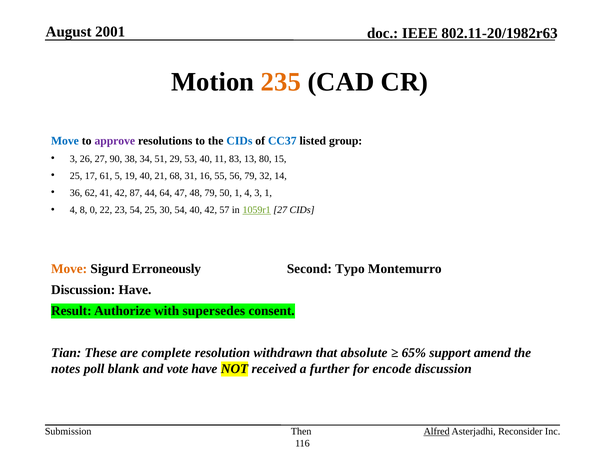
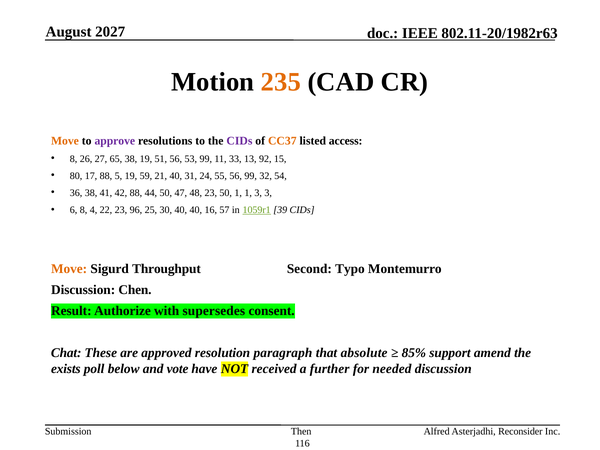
2001: 2001 -> 2027
Move at (65, 141) colour: blue -> orange
CIDs at (239, 141) colour: blue -> purple
CC37 colour: blue -> orange
group: group -> access
3 at (74, 159): 3 -> 8
90: 90 -> 65
38 34: 34 -> 19
51 29: 29 -> 56
53 40: 40 -> 99
83: 83 -> 33
80: 80 -> 92
25 at (76, 176): 25 -> 80
17 61: 61 -> 88
19 40: 40 -> 59
21 68: 68 -> 40
16: 16 -> 24
56 79: 79 -> 99
14: 14 -> 54
36 62: 62 -> 38
42 87: 87 -> 88
44 64: 64 -> 50
48 79: 79 -> 23
1 4: 4 -> 1
3 1: 1 -> 3
4 at (74, 210): 4 -> 6
0: 0 -> 4
23 54: 54 -> 96
30 54: 54 -> 40
40 42: 42 -> 16
1059r1 27: 27 -> 39
Erroneously: Erroneously -> Throughput
Discussion Have: Have -> Chen
Tian: Tian -> Chat
complete: complete -> approved
withdrawn: withdrawn -> paragraph
65%: 65% -> 85%
notes: notes -> exists
blank: blank -> below
encode: encode -> needed
Alfred underline: present -> none
